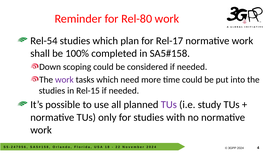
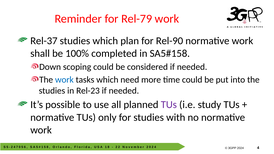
Rel-80: Rel-80 -> Rel-79
Rel-54: Rel-54 -> Rel-37
Rel-17: Rel-17 -> Rel-90
work at (64, 80) colour: purple -> blue
Rel-15: Rel-15 -> Rel-23
